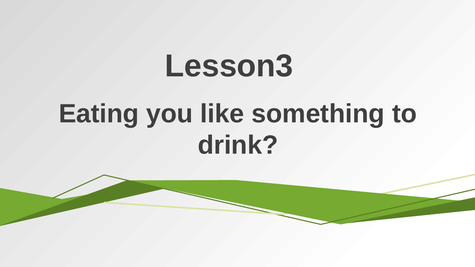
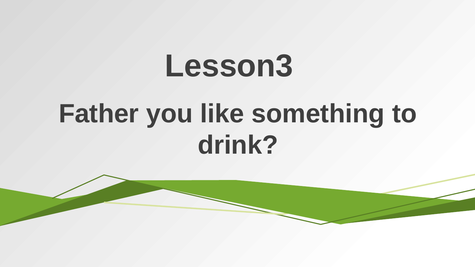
Eating: Eating -> Father
